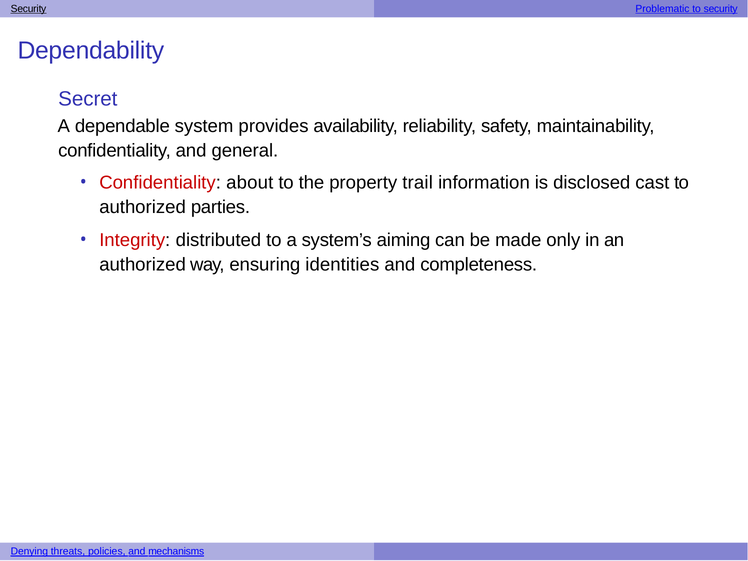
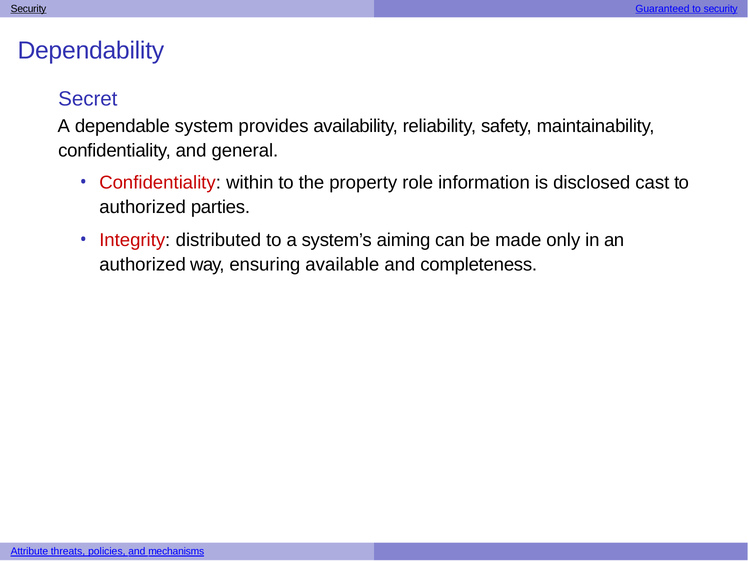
Problematic: Problematic -> Guaranteed
about: about -> within
trail: trail -> role
identities: identities -> available
Denying: Denying -> Attribute
